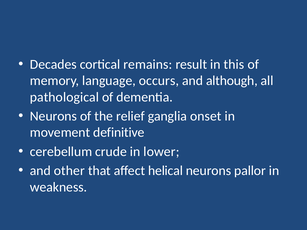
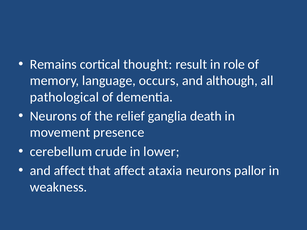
Decades: Decades -> Remains
remains: remains -> thought
this: this -> role
onset: onset -> death
definitive: definitive -> presence
and other: other -> affect
helical: helical -> ataxia
